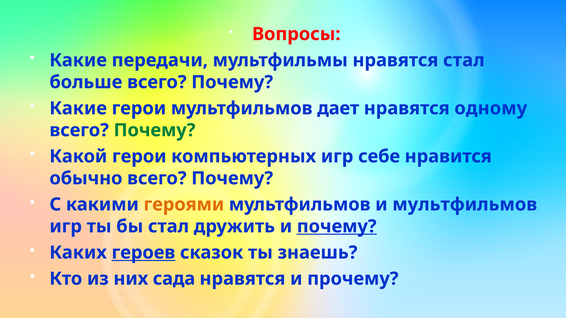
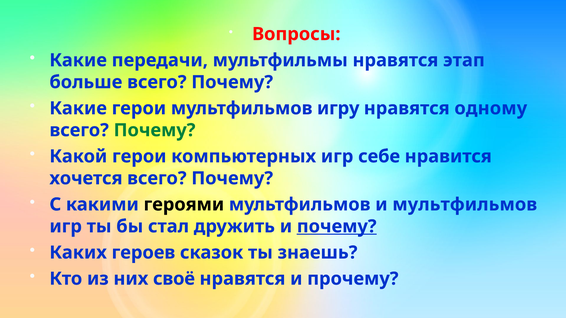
нравятся стал: стал -> этап
дает: дает -> игру
обычно: обычно -> хочется
героями colour: orange -> black
героев underline: present -> none
сада: сада -> своё
